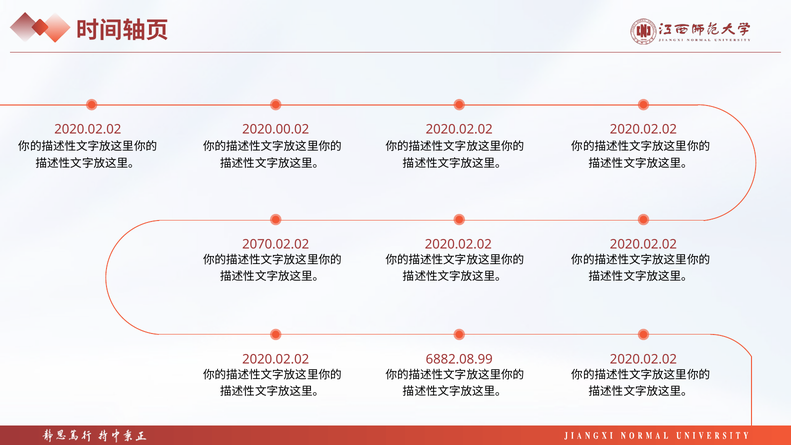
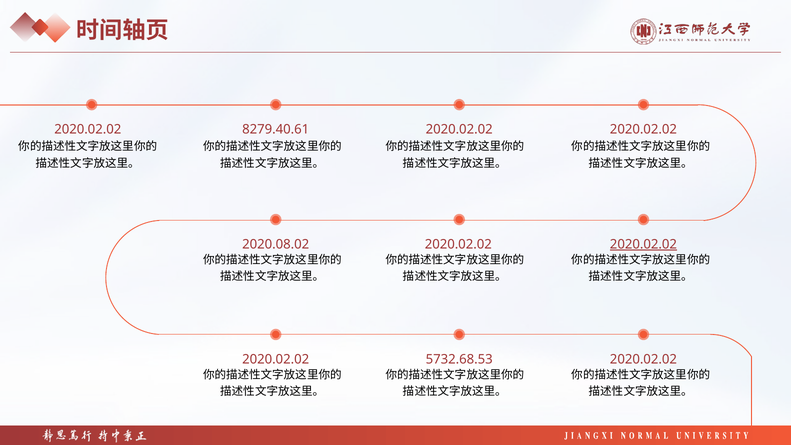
2020.00.02: 2020.00.02 -> 8279.40.61
2070.02.02: 2070.02.02 -> 2020.08.02
2020.02.02 at (643, 244) underline: none -> present
6882.08.99: 6882.08.99 -> 5732.68.53
